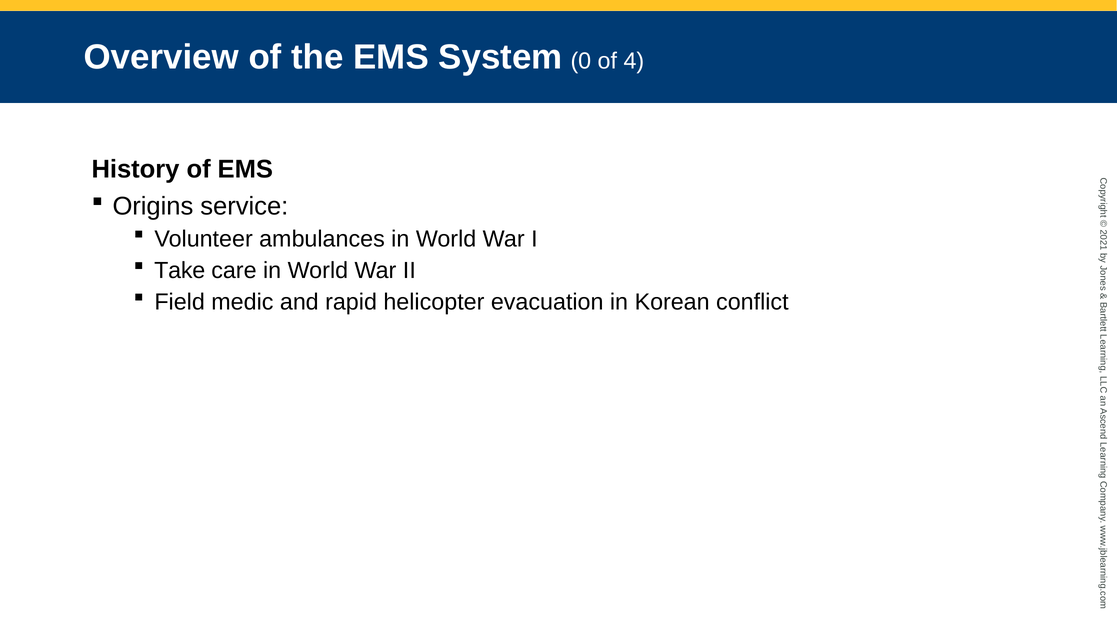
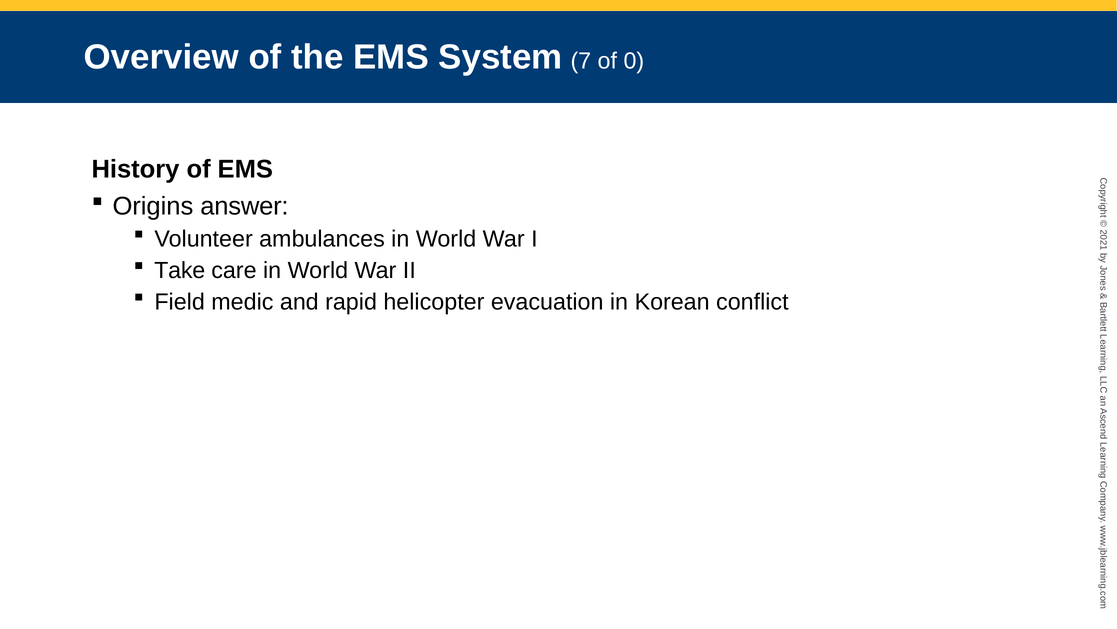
System 0: 0 -> 7
of 4: 4 -> 0
service: service -> answer
